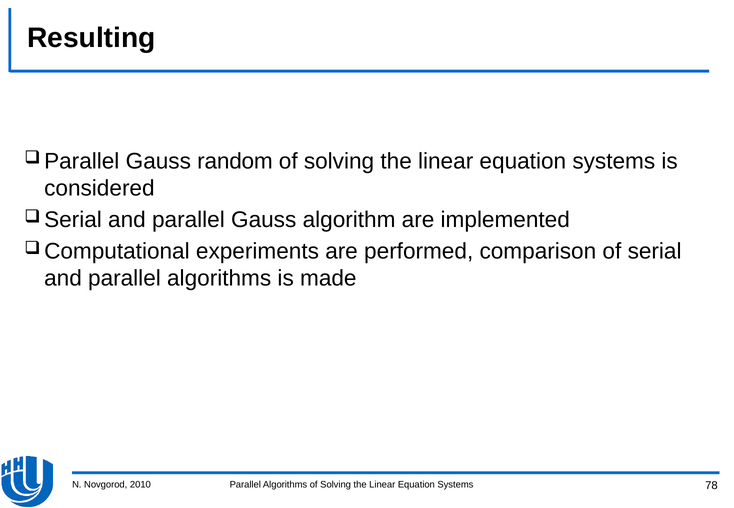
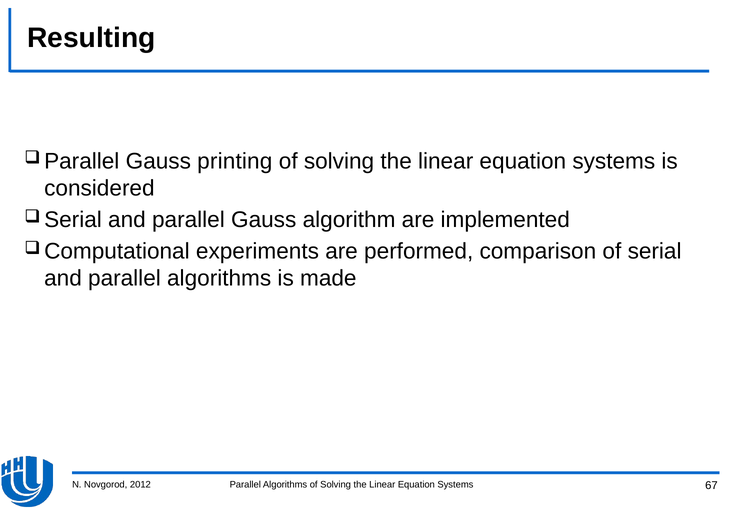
random: random -> printing
2010: 2010 -> 2012
78: 78 -> 67
